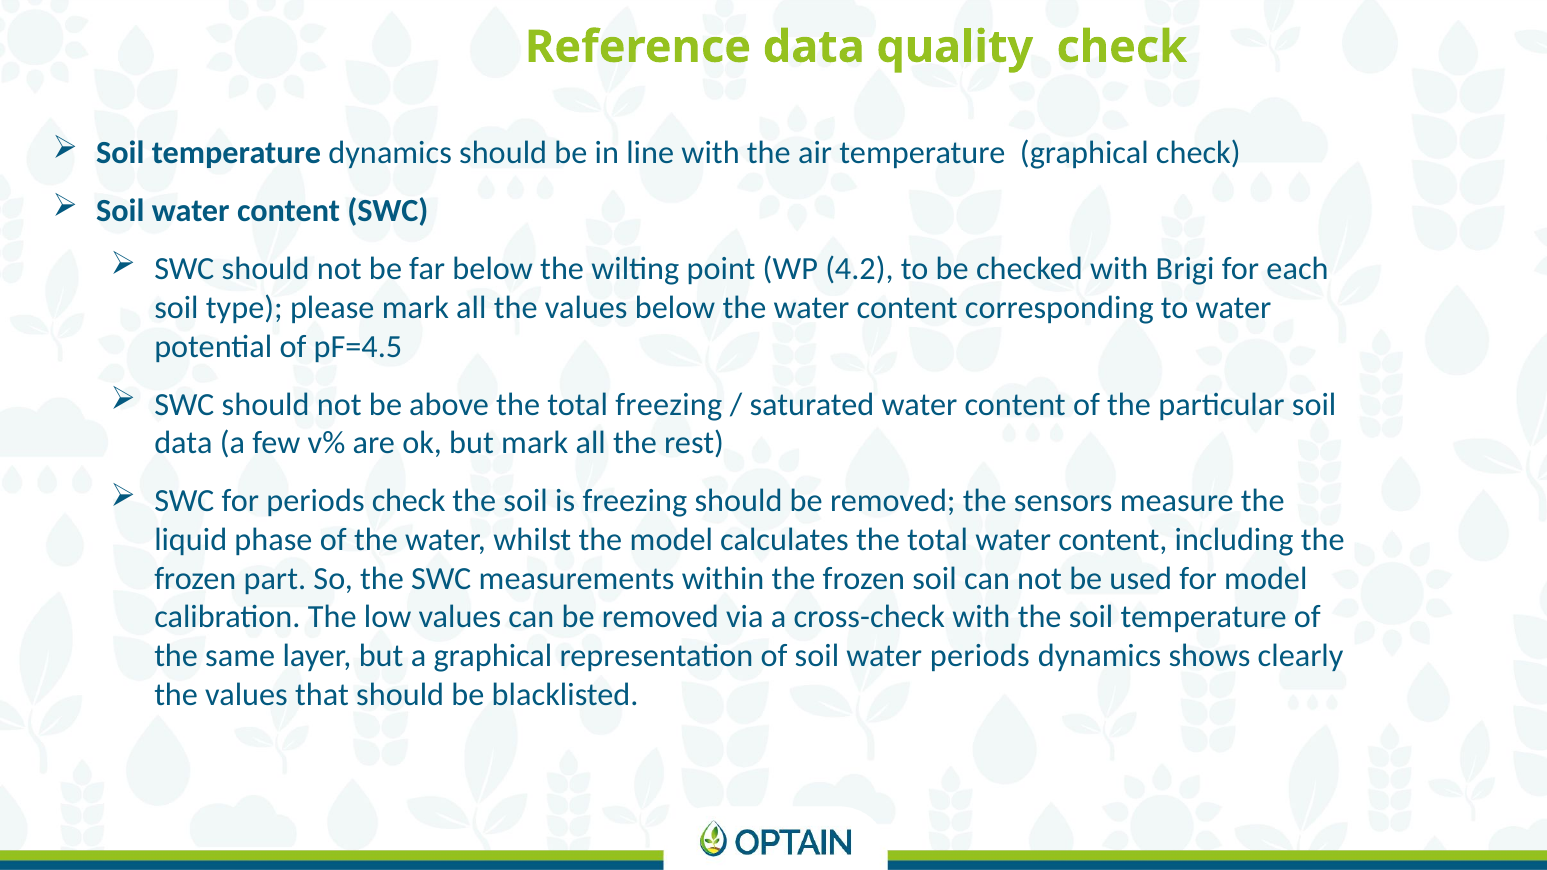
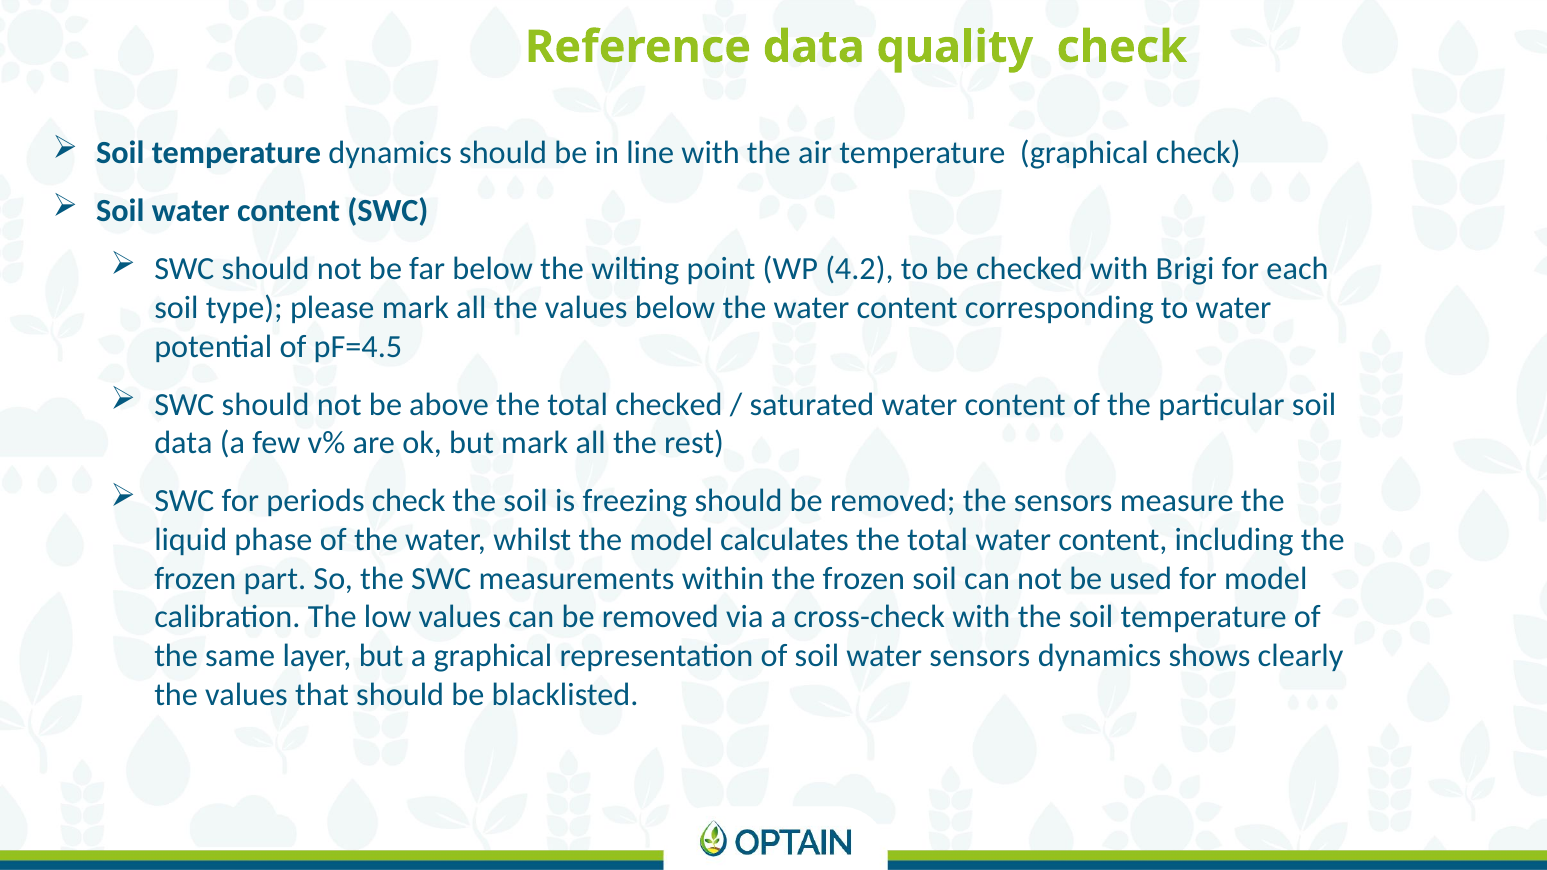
total freezing: freezing -> checked
water periods: periods -> sensors
